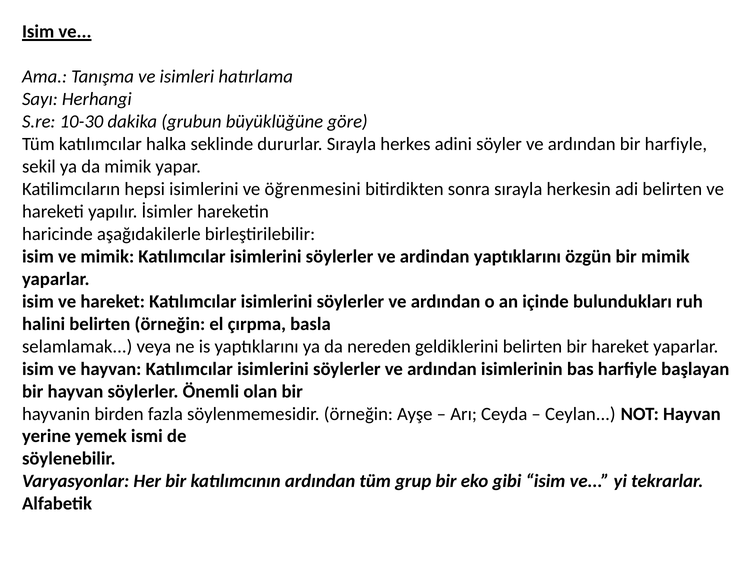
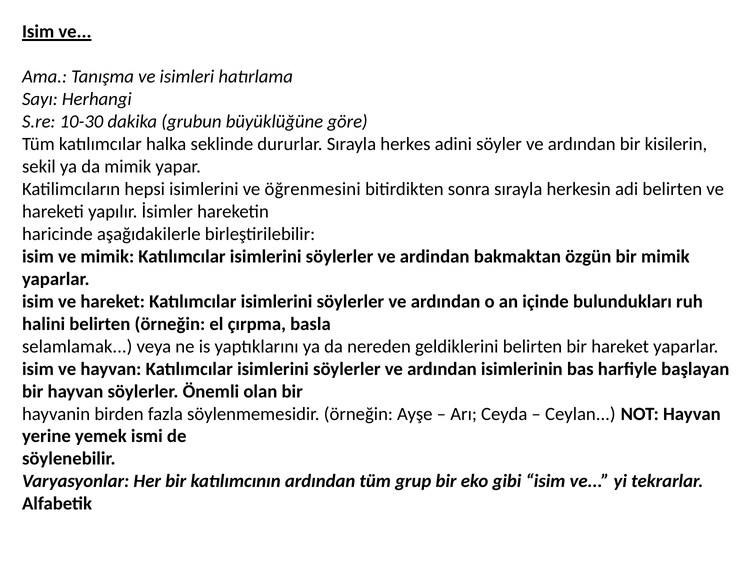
bir harfiyle: harfiyle -> kisilerin
ardindan yaptıklarını: yaptıklarını -> bakmaktan
